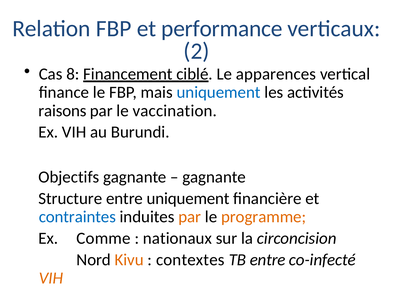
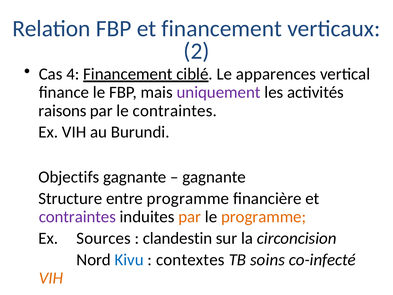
et performance: performance -> financement
8: 8 -> 4
uniquement at (219, 92) colour: blue -> purple
le vaccination: vaccination -> contraintes
entre uniquement: uniquement -> programme
contraintes at (77, 217) colour: blue -> purple
Comme: Comme -> Sources
nationaux: nationaux -> clandestin
Kivu colour: orange -> blue
TB entre: entre -> soins
